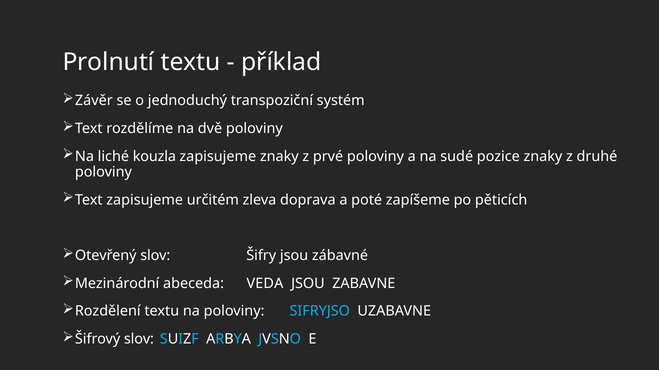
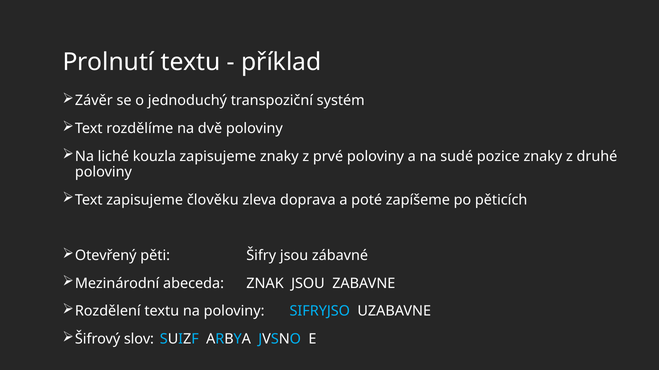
určitém: určitém -> člověku
Otevřený slov: slov -> pěti
VEDA: VEDA -> ZNAK
